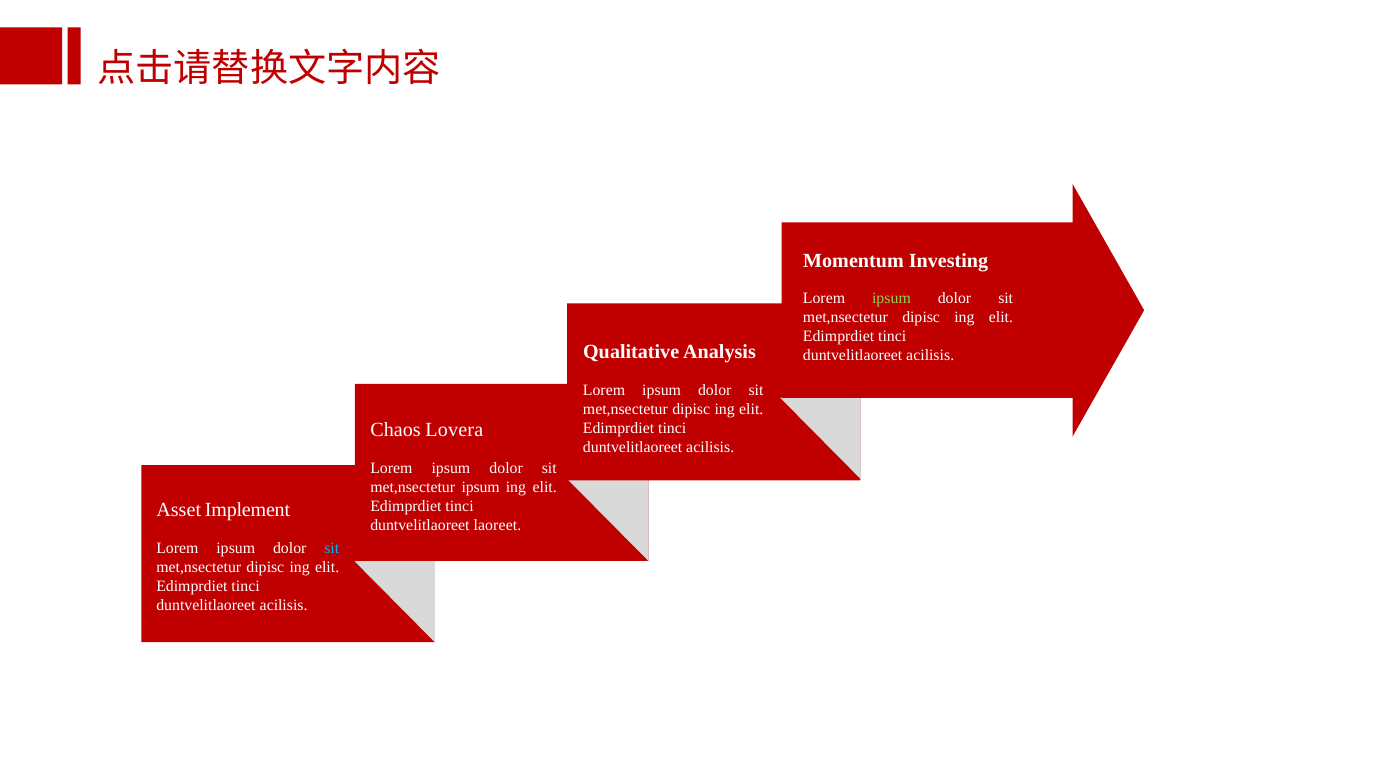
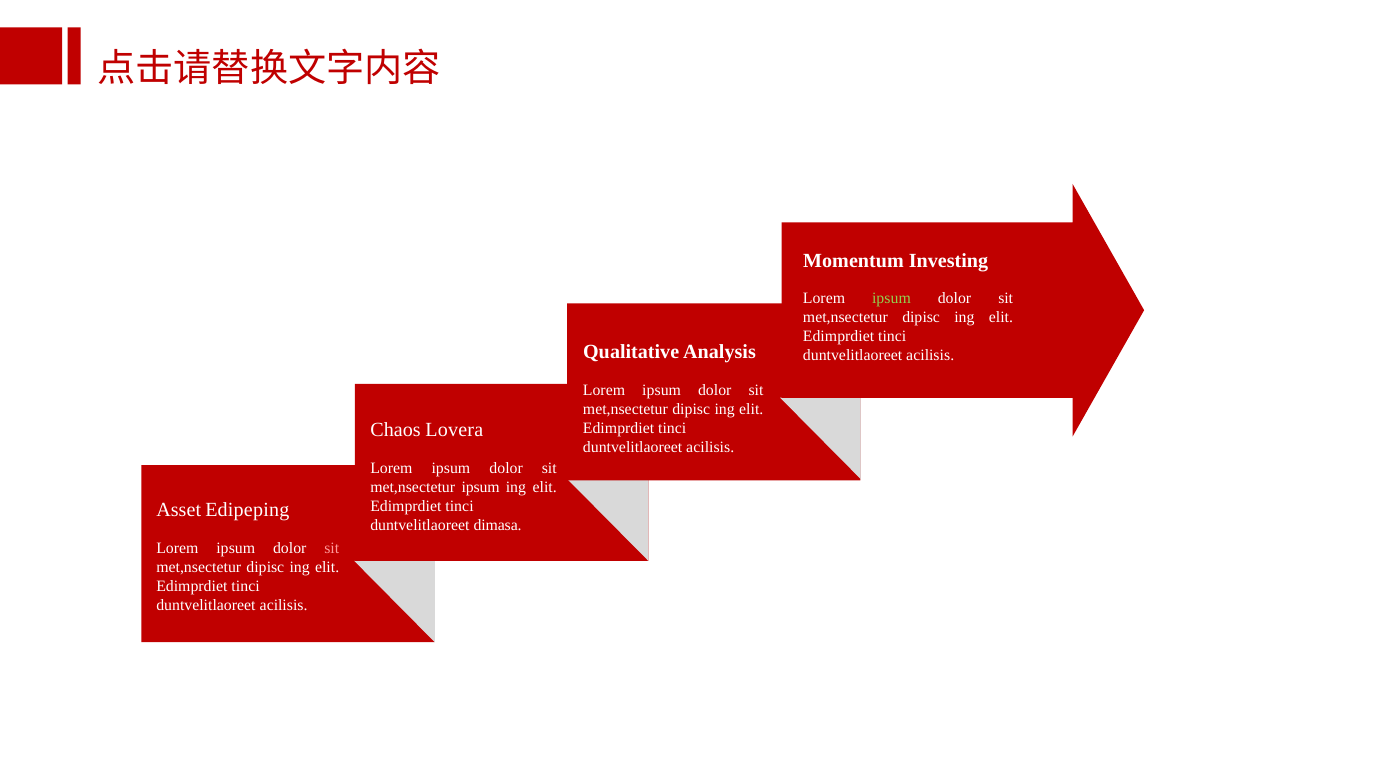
Implement: Implement -> Edipeping
laoreet: laoreet -> dimasa
sit at (332, 548) colour: light blue -> pink
